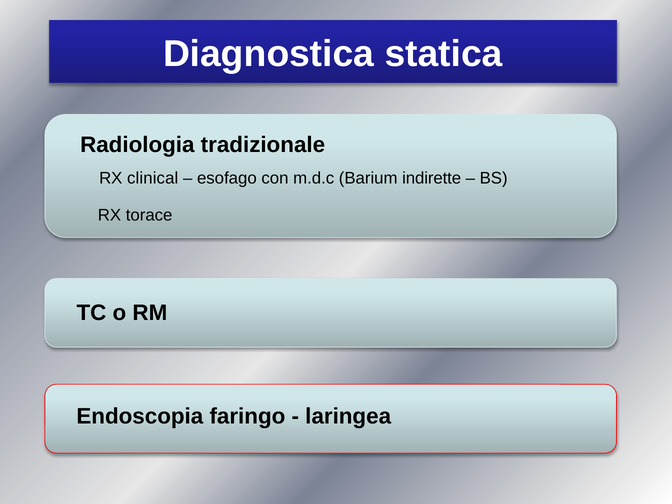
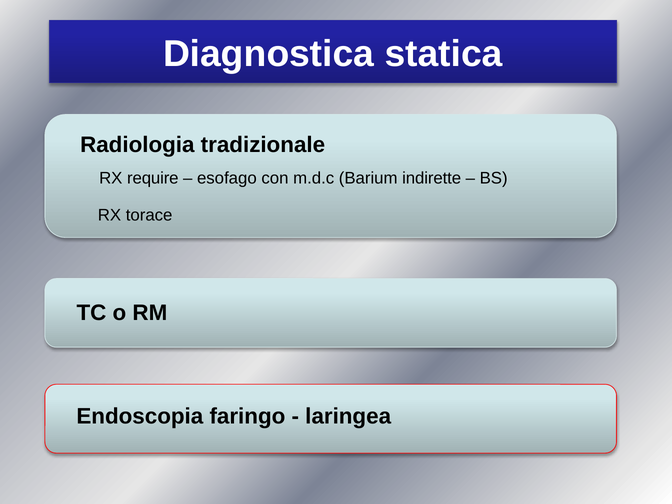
clinical: clinical -> require
